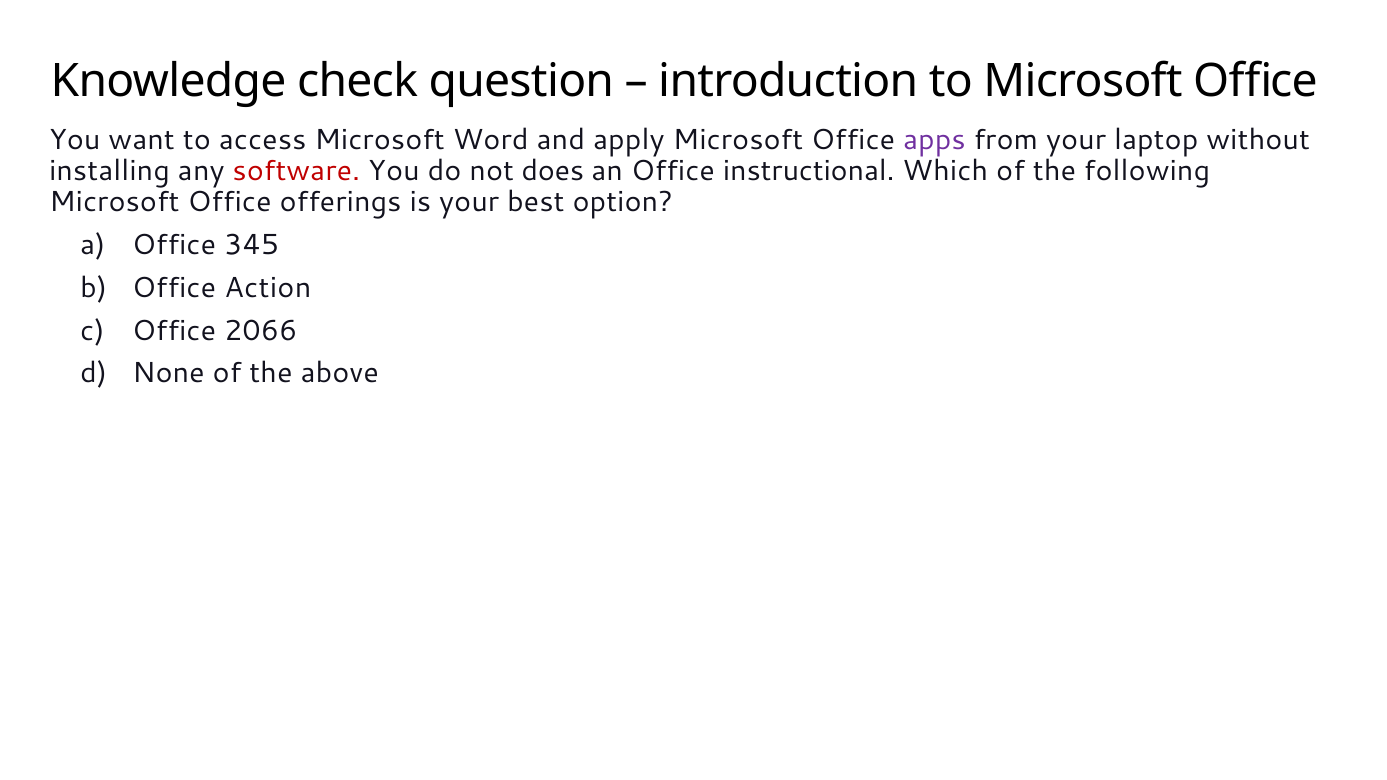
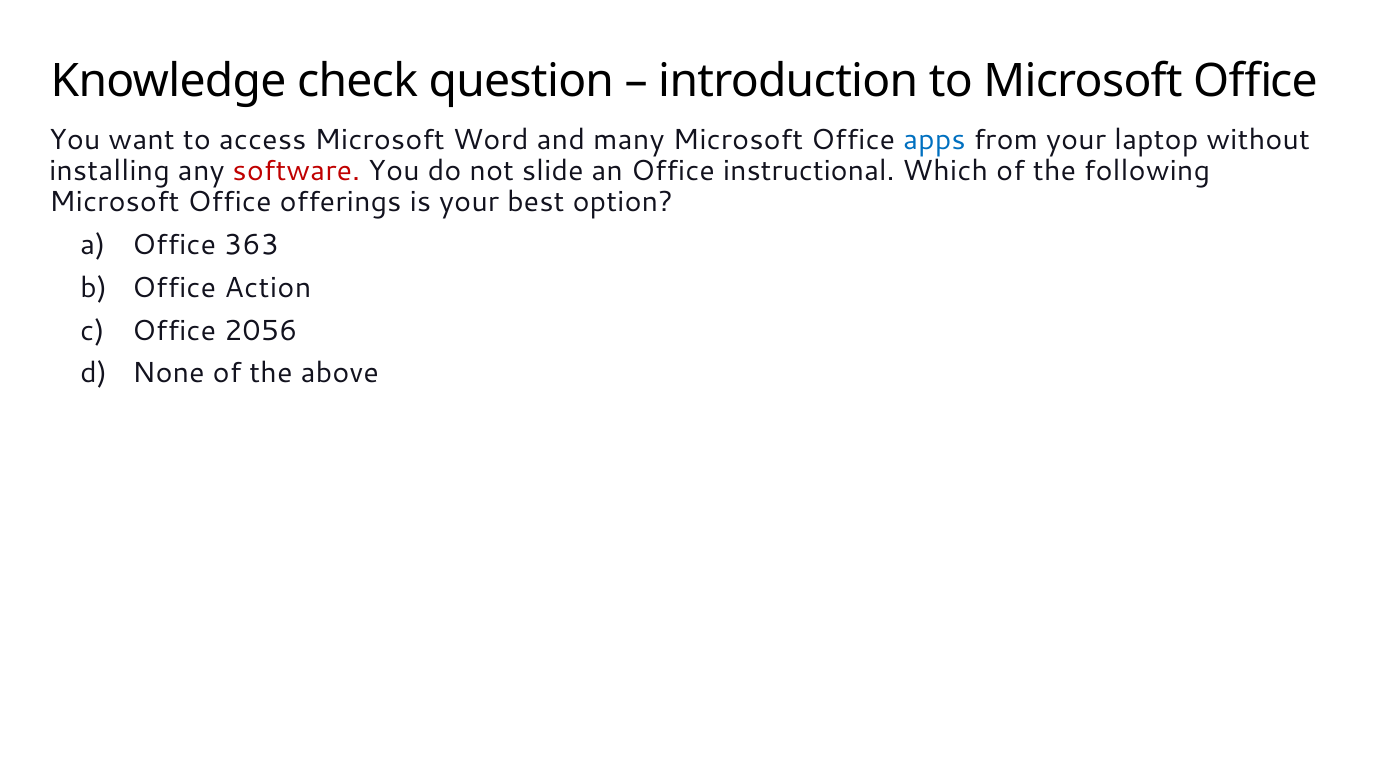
apply: apply -> many
apps colour: purple -> blue
does: does -> slide
345: 345 -> 363
2066: 2066 -> 2056
